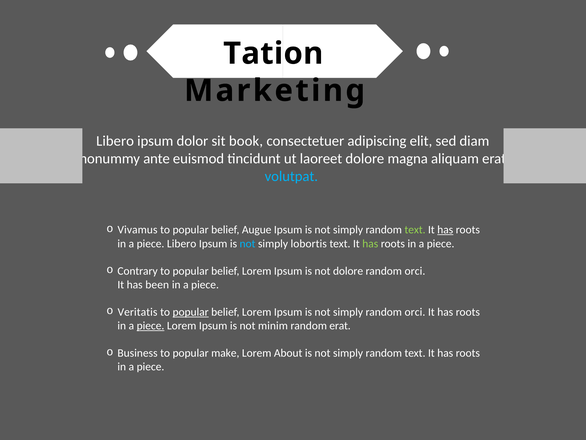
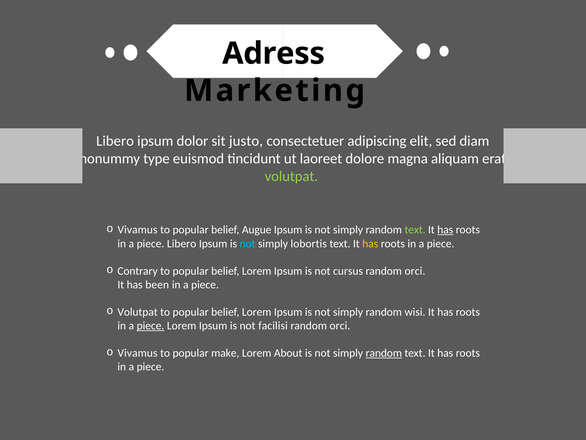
Tation: Tation -> Adress
book: book -> justo
ante: ante -> type
volutpat at (291, 176) colour: light blue -> light green
has at (370, 243) colour: light green -> yellow
not dolore: dolore -> cursus
Veritatis at (138, 312): Veritatis -> Volutpat
popular at (191, 312) underline: present -> none
simply random orci: orci -> wisi
minim: minim -> facilisi
erat at (340, 325): erat -> orci
Business at (138, 353): Business -> Vivamus
random at (384, 353) underline: none -> present
